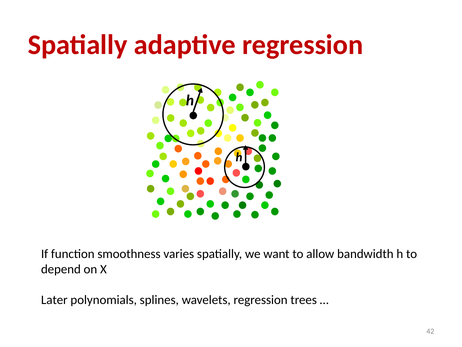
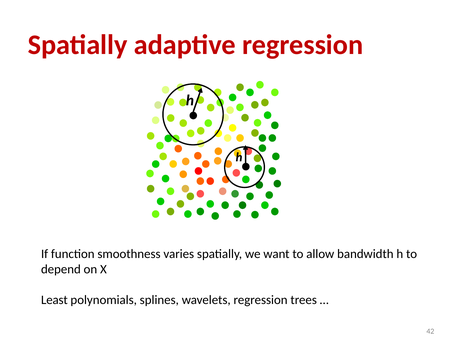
Later: Later -> Least
